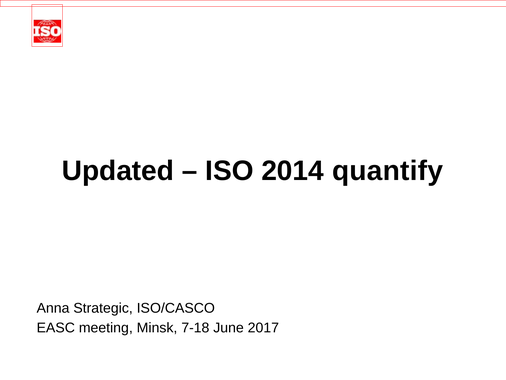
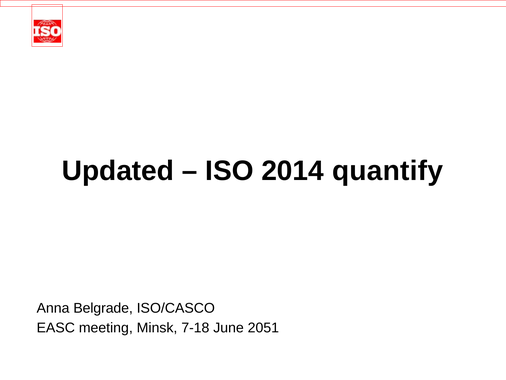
Strategic: Strategic -> Belgrade
2017: 2017 -> 2051
